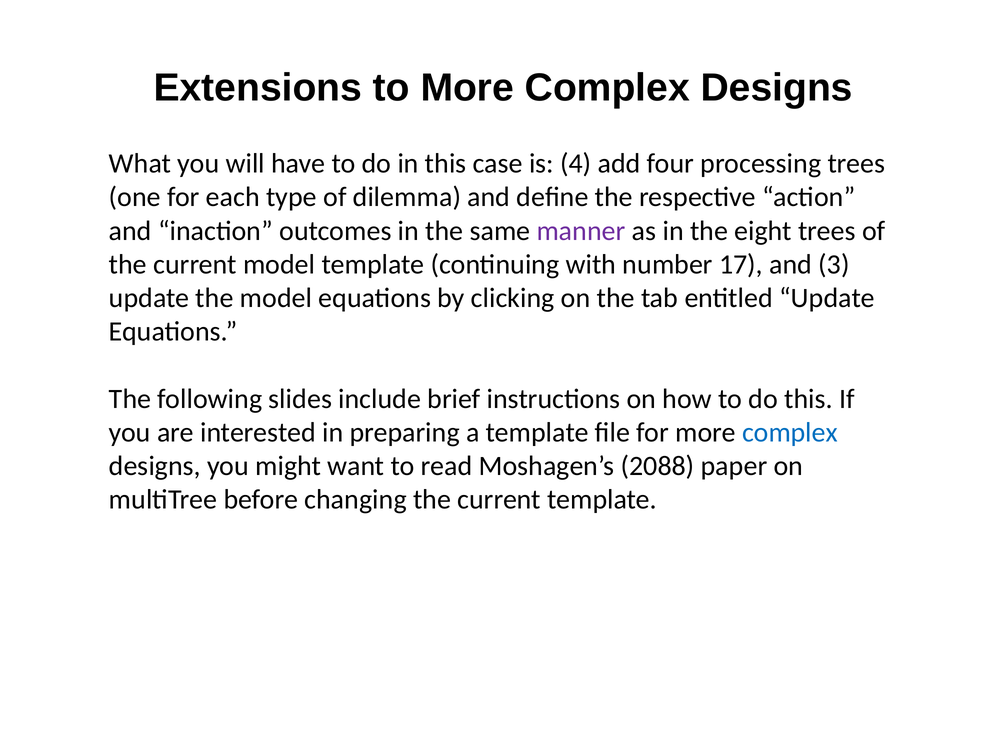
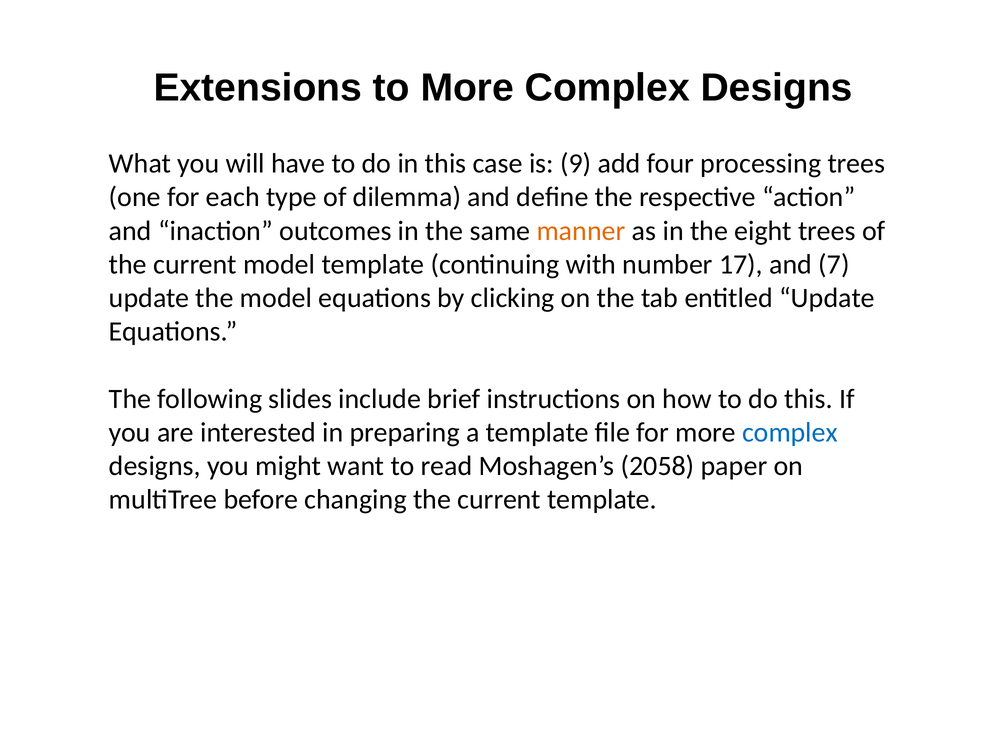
4: 4 -> 9
manner colour: purple -> orange
3: 3 -> 7
2088: 2088 -> 2058
